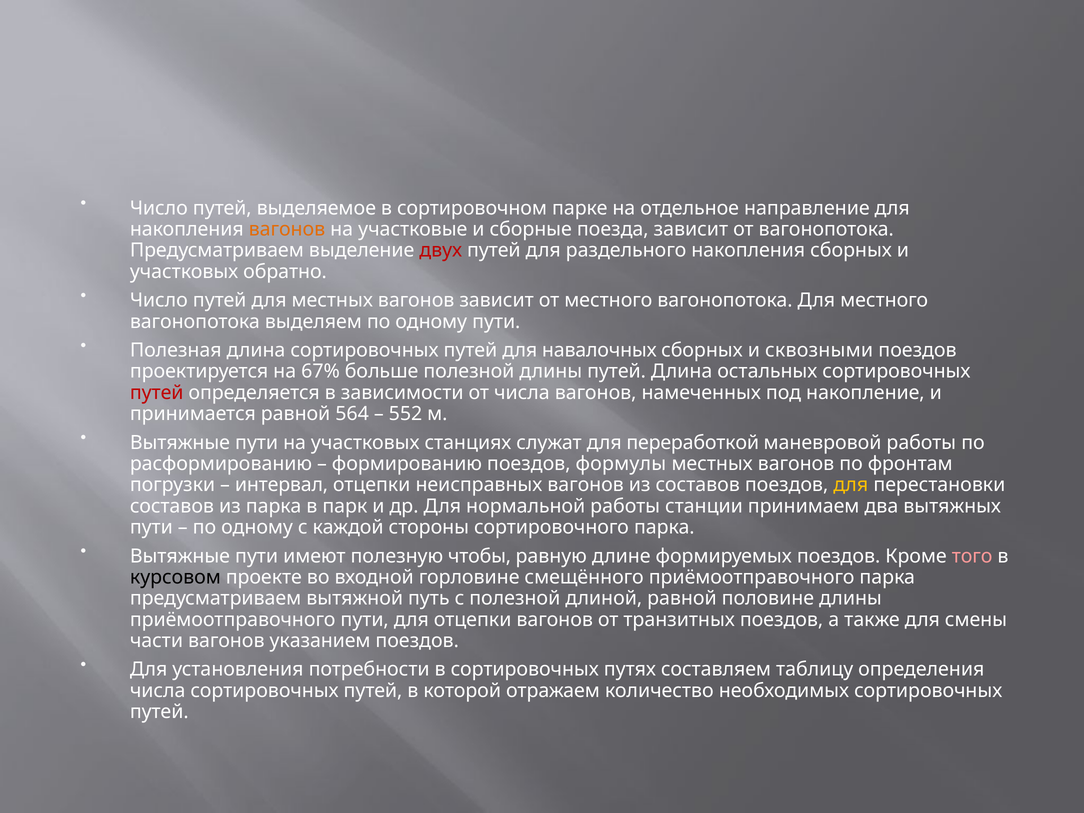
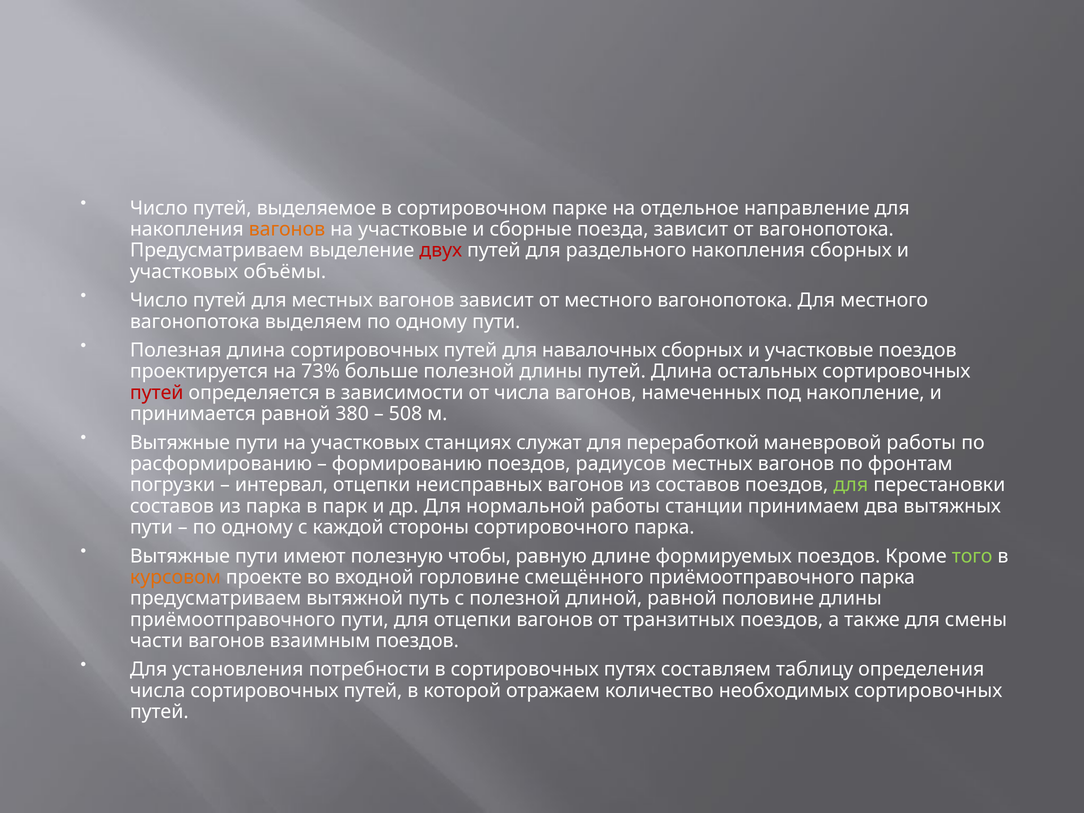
обратно: обратно -> объёмы
и сквозными: сквозными -> участковые
67%: 67% -> 73%
564: 564 -> 380
552: 552 -> 508
формулы: формулы -> радиусов
для at (851, 485) colour: yellow -> light green
того colour: pink -> light green
курсовом colour: black -> orange
указанием: указанием -> взаимным
